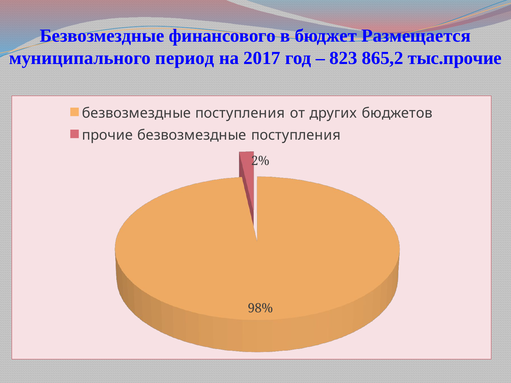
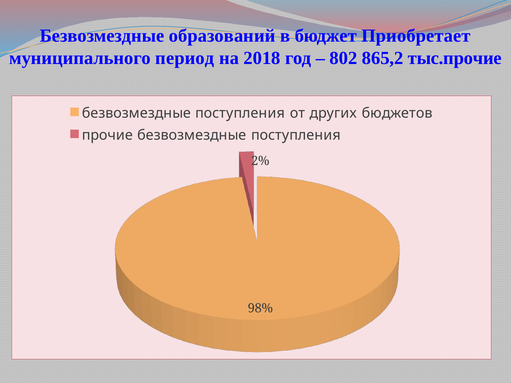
финансового: финансового -> образований
Размещается: Размещается -> Приобретает
2017: 2017 -> 2018
823: 823 -> 802
